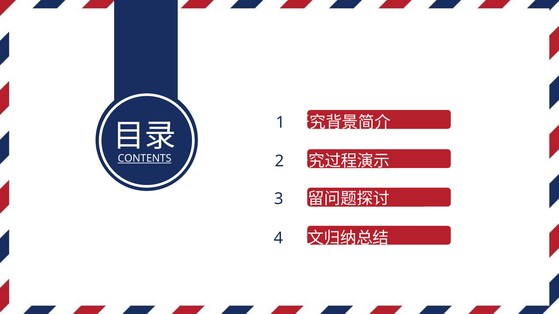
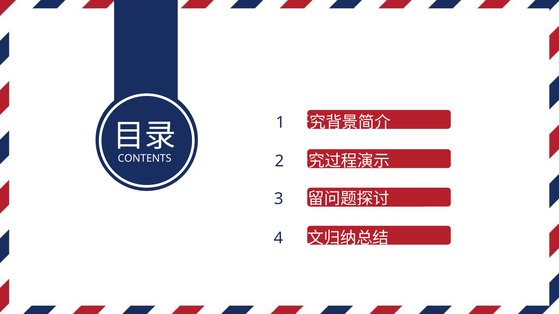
CONTENTS underline: present -> none
